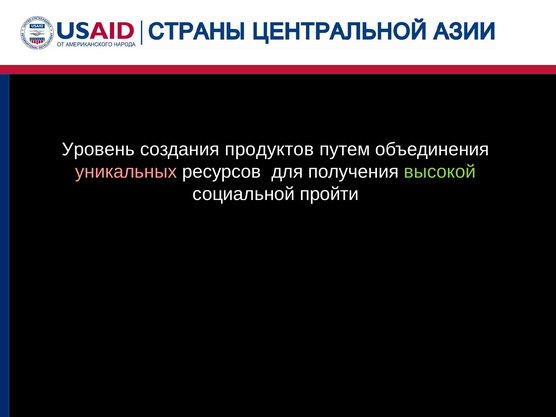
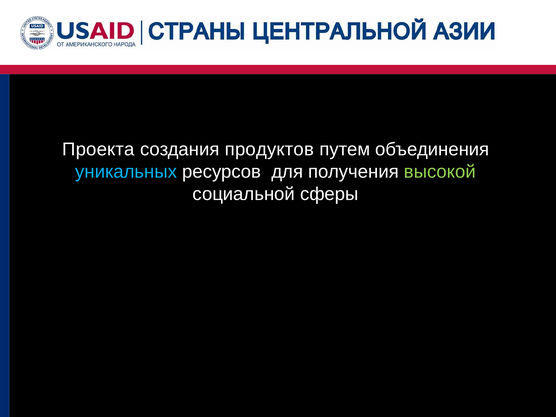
Уровень: Уровень -> Проекта
уникальных colour: pink -> light blue
пройти: пройти -> сферы
